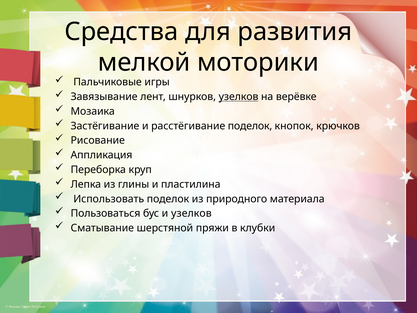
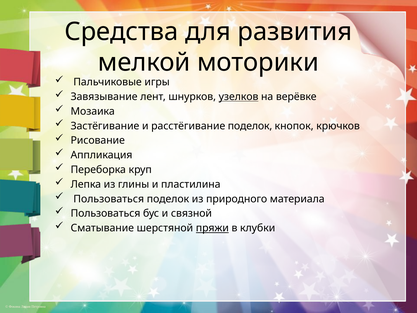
Использовать at (109, 199): Использовать -> Пользоваться
и узелков: узелков -> связной
пряжи underline: none -> present
